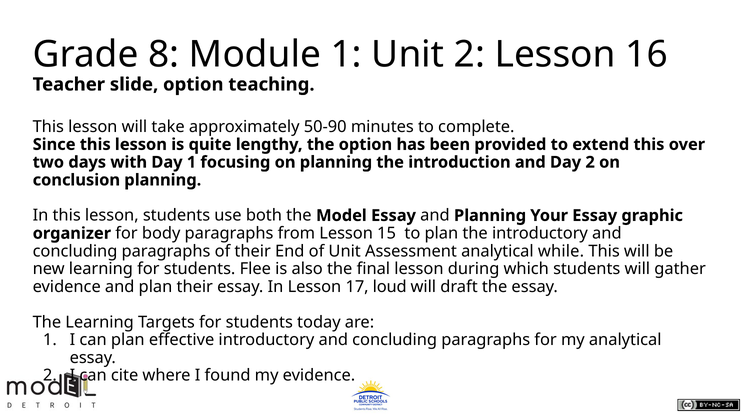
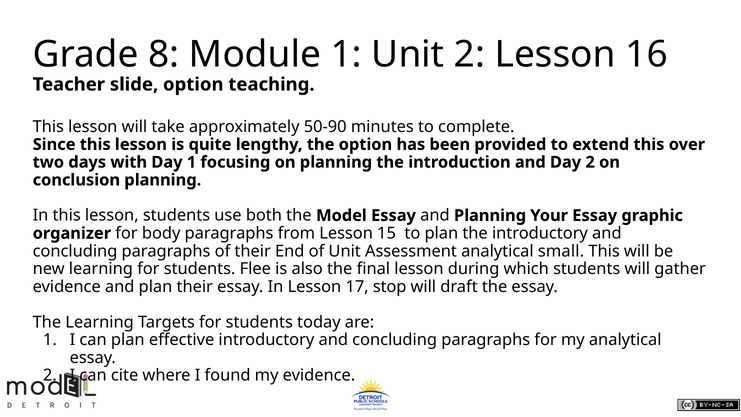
while: while -> small
loud: loud -> stop
